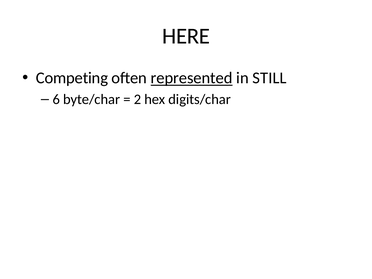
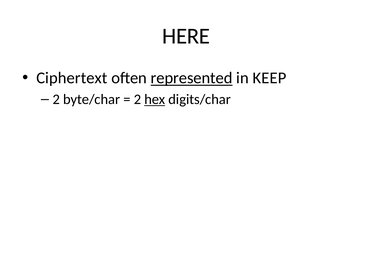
Competing: Competing -> Ciphertext
STILL: STILL -> KEEP
6 at (56, 99): 6 -> 2
hex underline: none -> present
